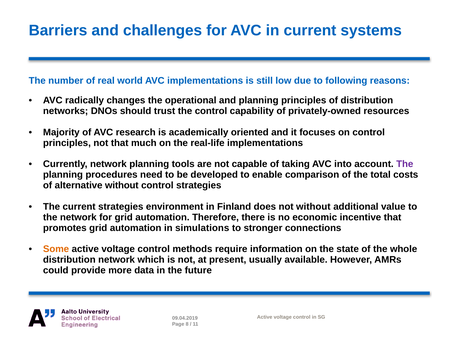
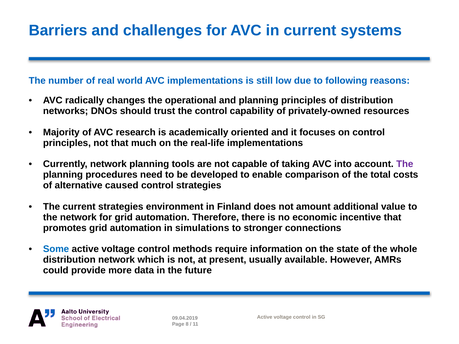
alternative without: without -> caused
not without: without -> amount
Some colour: orange -> blue
